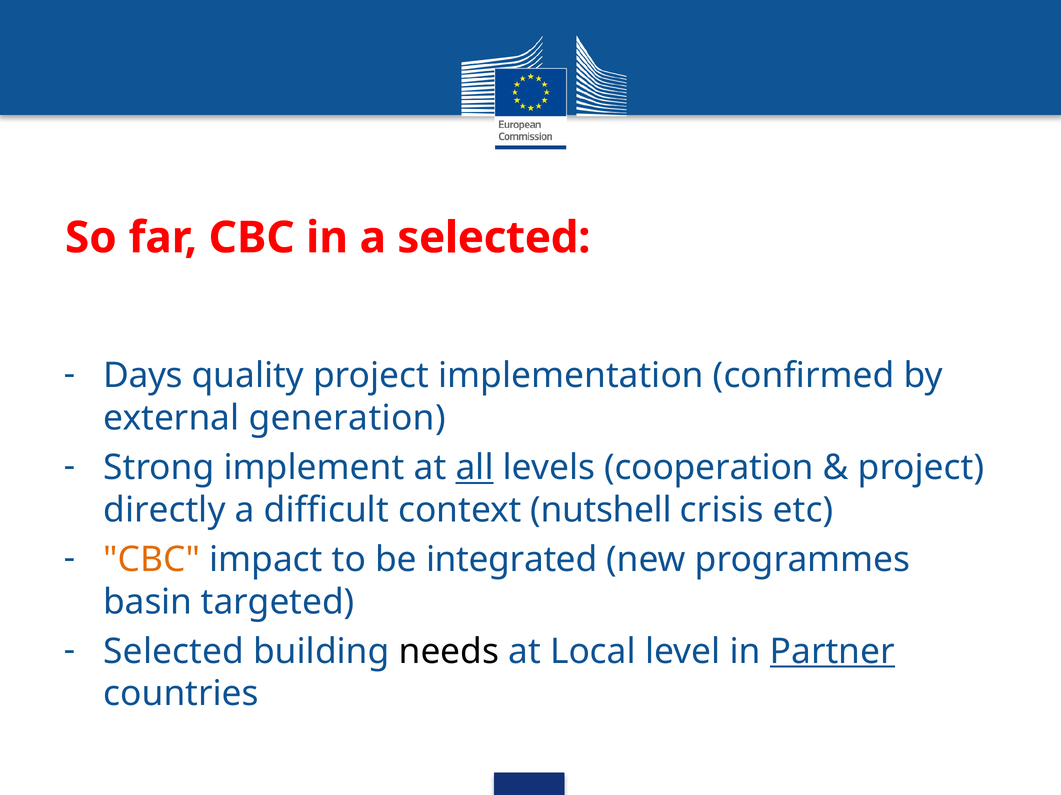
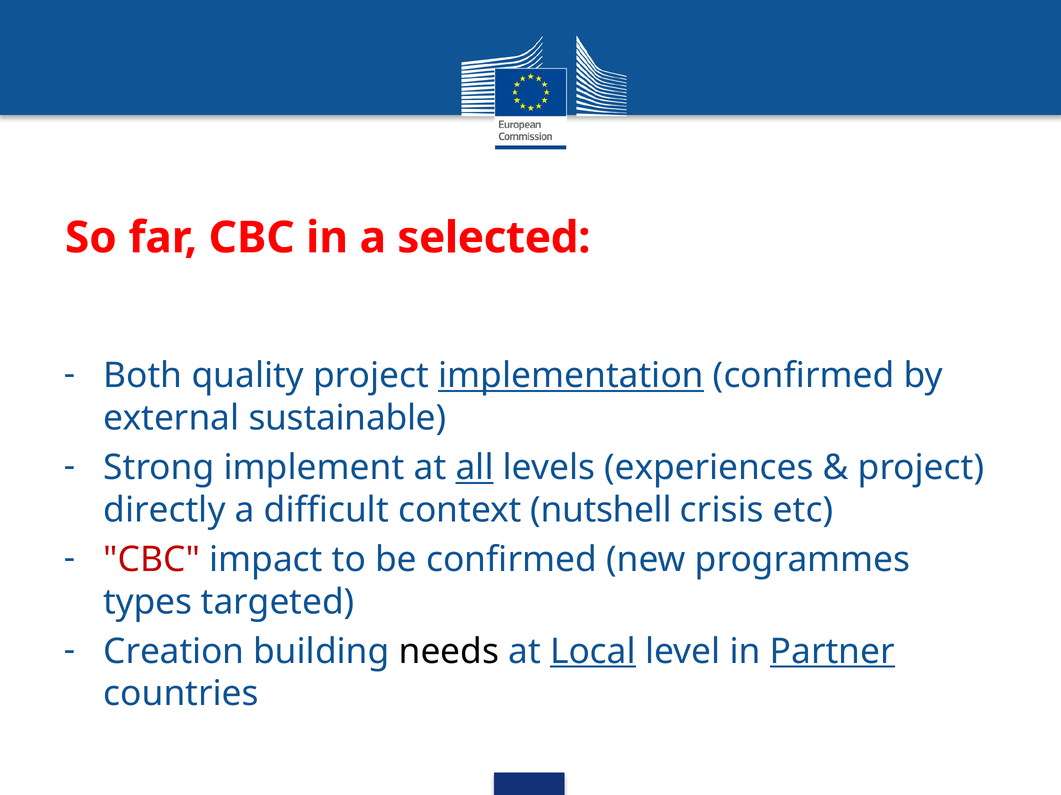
Days: Days -> Both
implementation underline: none -> present
generation: generation -> sustainable
cooperation: cooperation -> experiences
CBC at (152, 560) colour: orange -> red
be integrated: integrated -> confirmed
basin: basin -> types
Selected at (174, 652): Selected -> Creation
Local underline: none -> present
